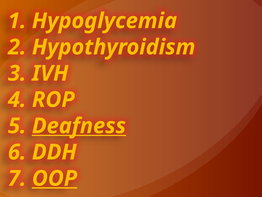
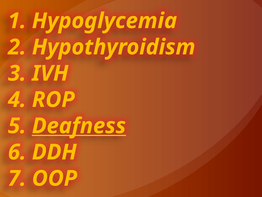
OOP underline: present -> none
